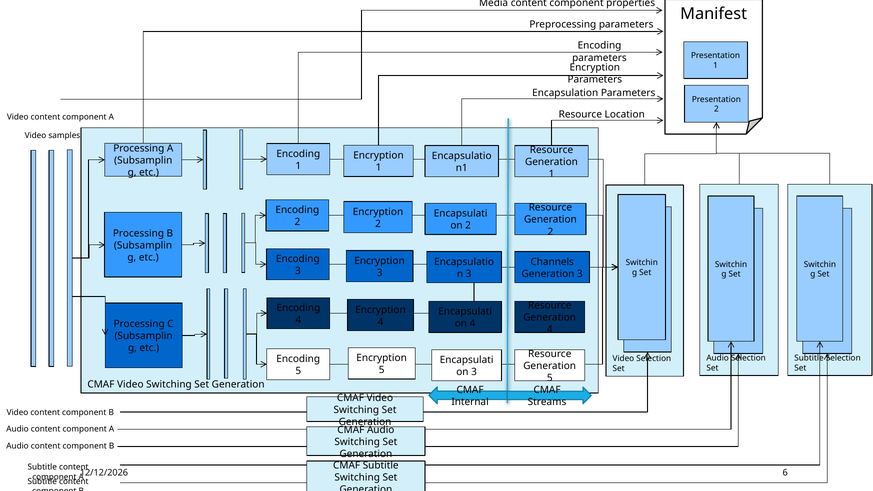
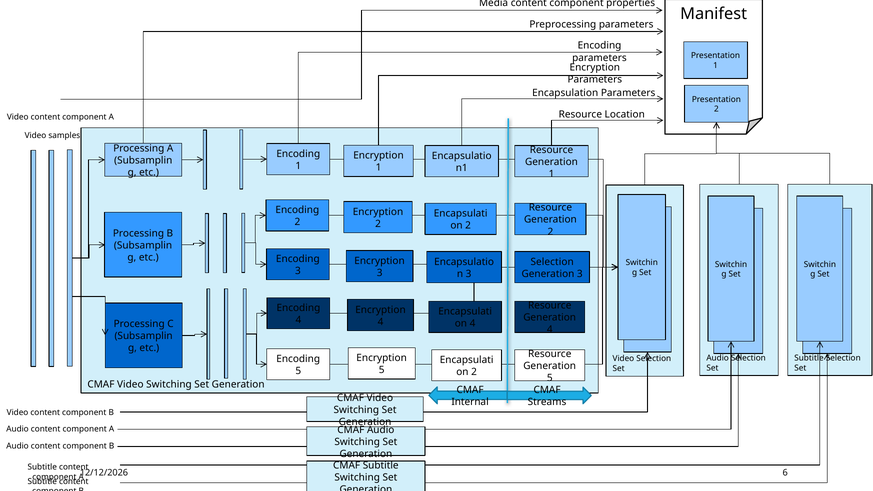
Channels at (552, 262): Channels -> Selection
3 at (474, 372): 3 -> 2
